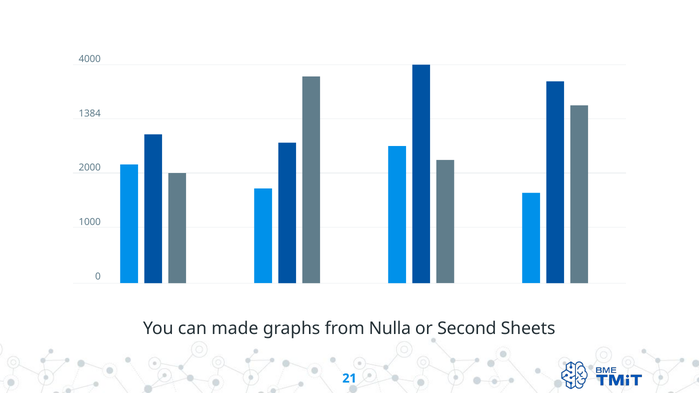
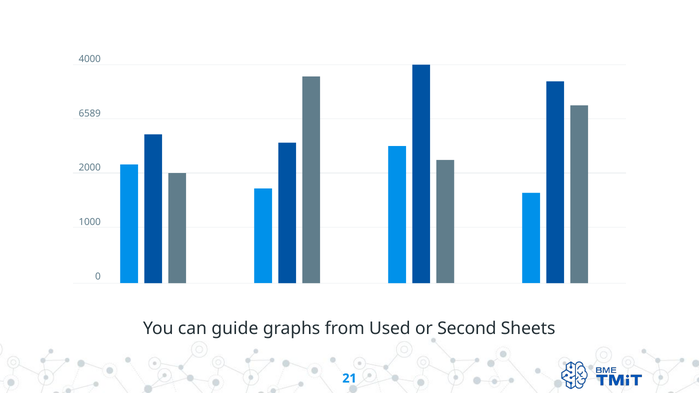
1384: 1384 -> 6589
made: made -> guide
Nulla: Nulla -> Used
